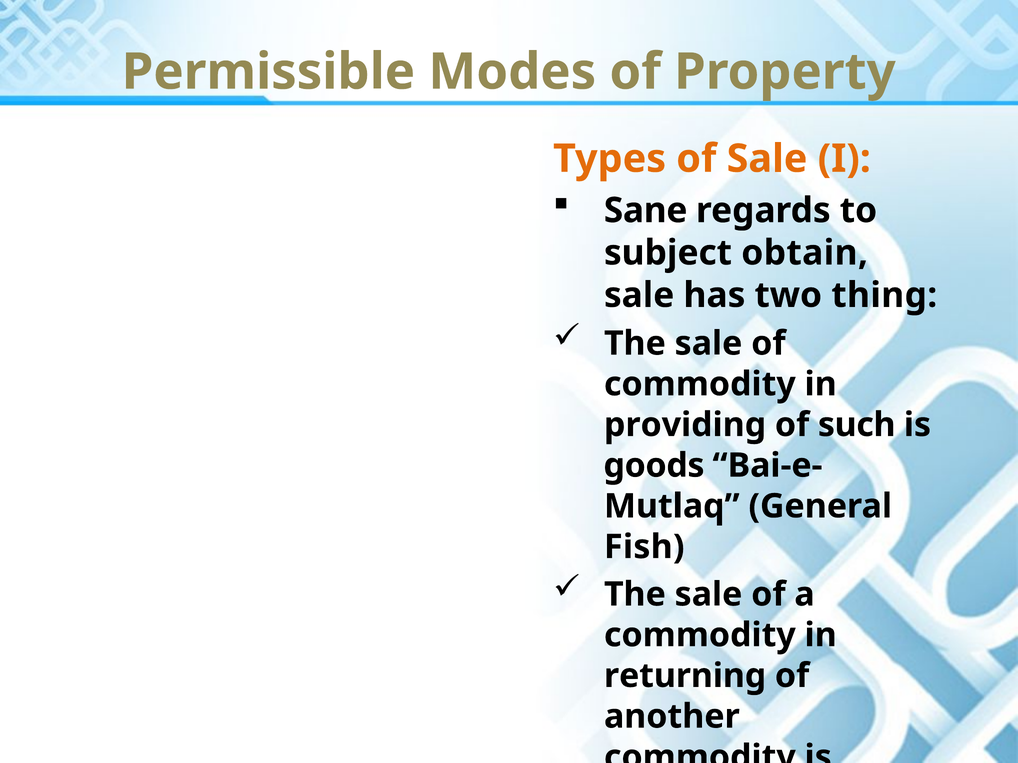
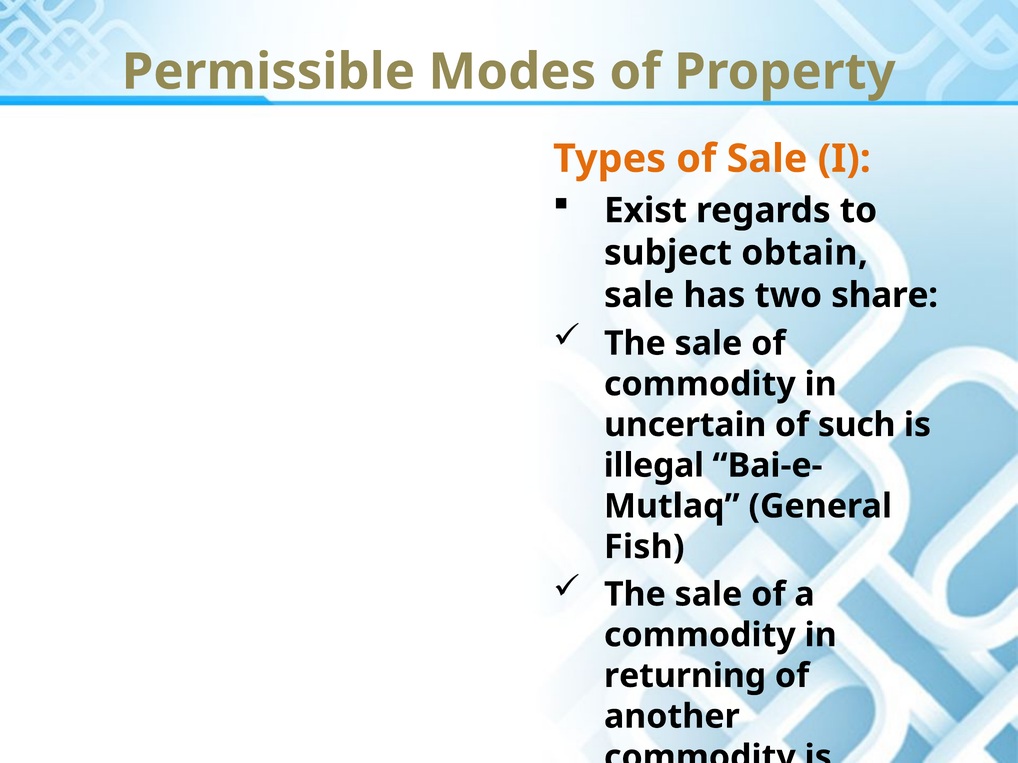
Sane: Sane -> Exist
thing: thing -> share
providing: providing -> uncertain
goods: goods -> illegal
